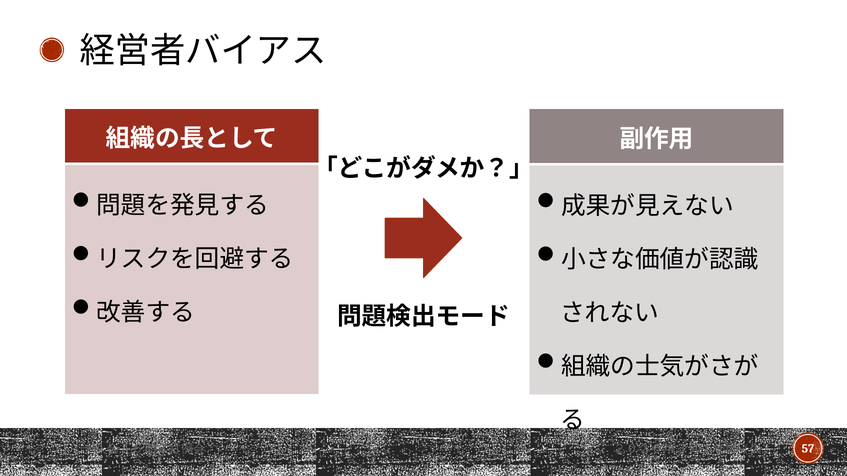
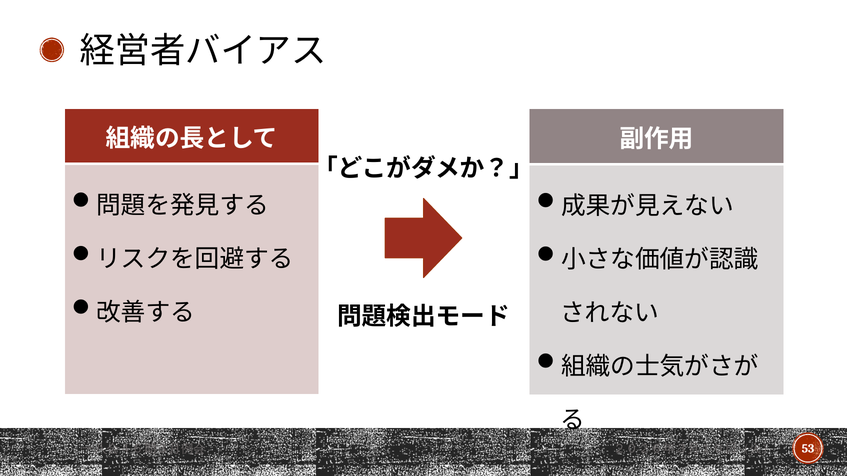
57: 57 -> 53
